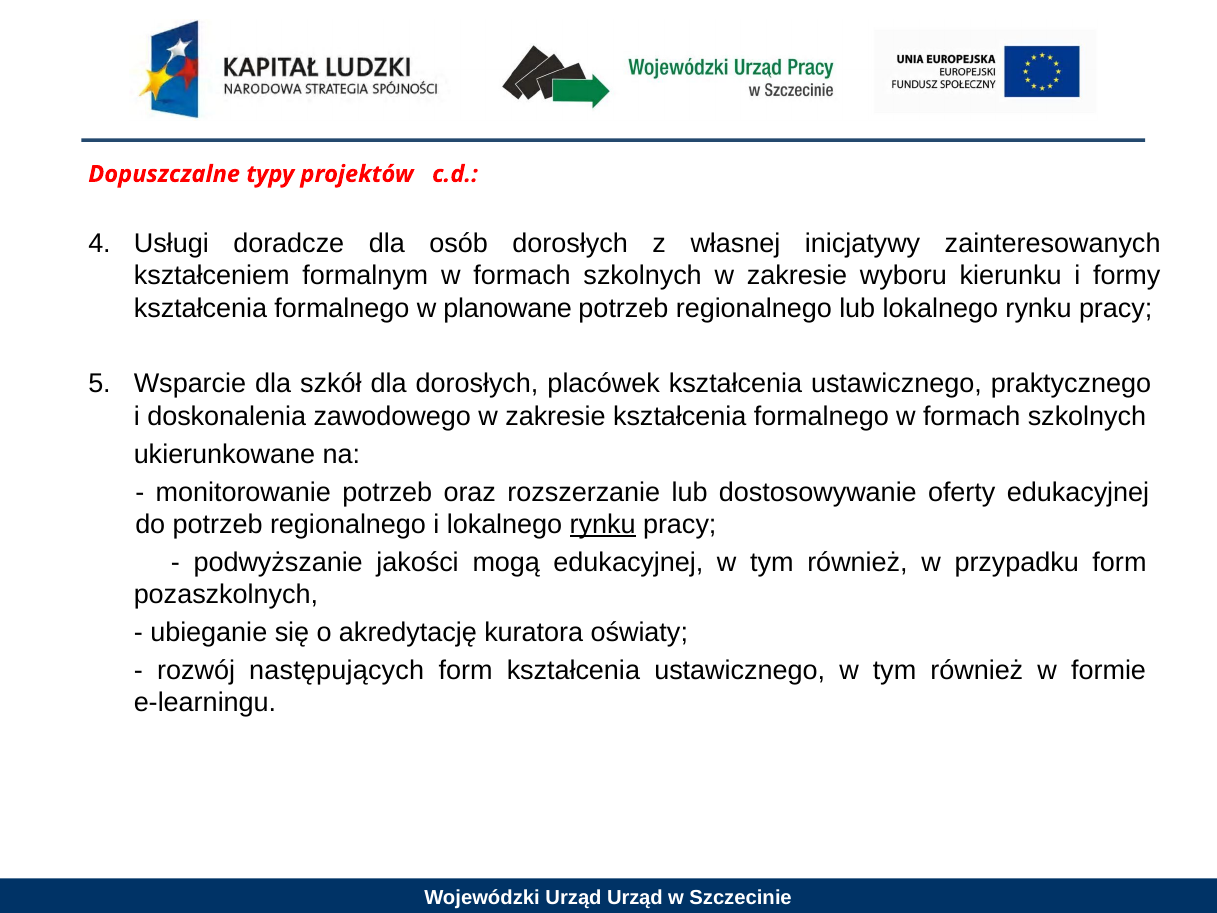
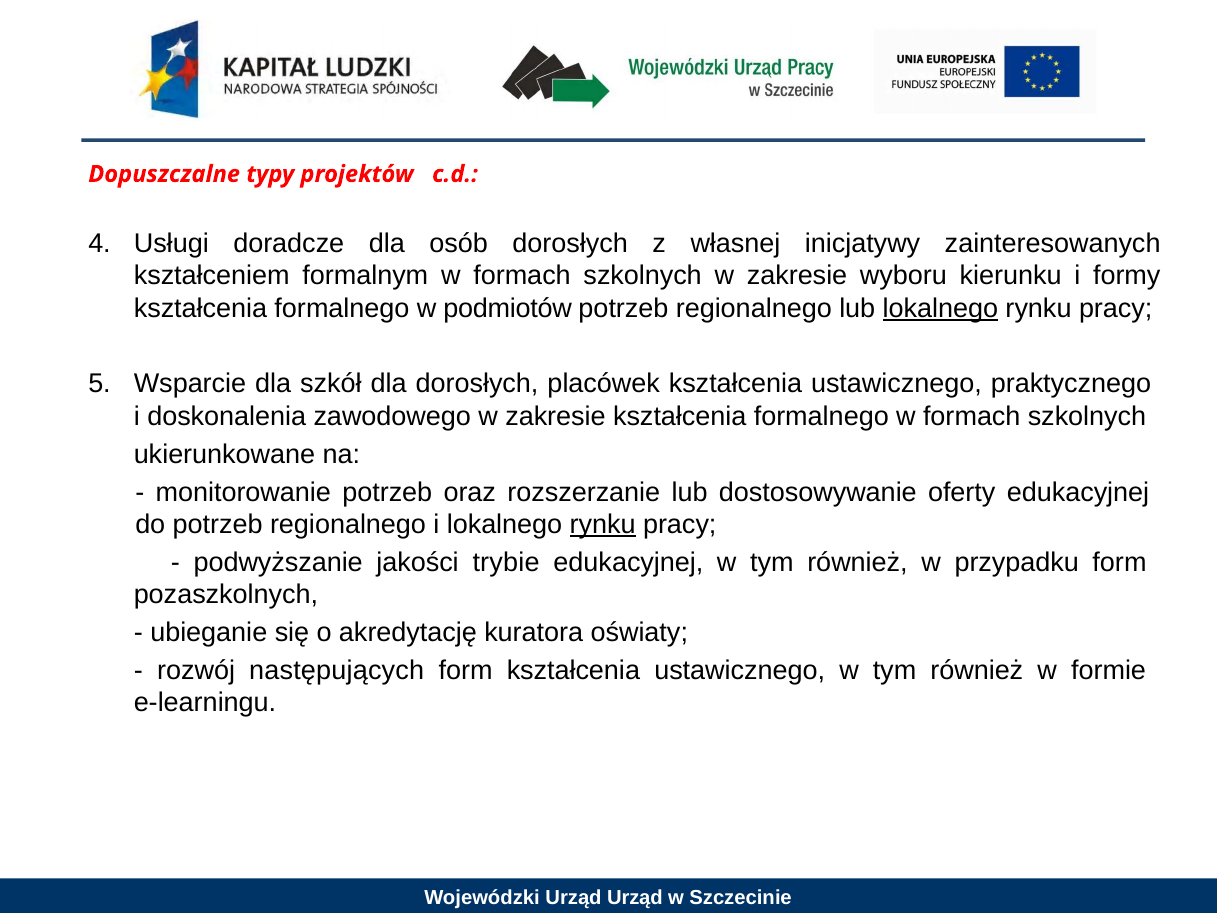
planowane: planowane -> podmiotów
lokalnego at (940, 308) underline: none -> present
mogą: mogą -> trybie
